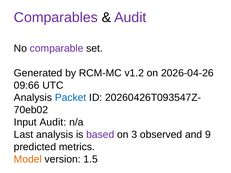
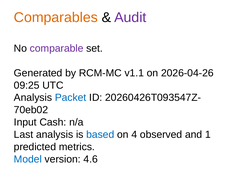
Comparables colour: purple -> orange
v1.2: v1.2 -> v1.1
09:66: 09:66 -> 09:25
Input Audit: Audit -> Cash
based colour: purple -> blue
3: 3 -> 4
9: 9 -> 1
Model colour: orange -> blue
1.5: 1.5 -> 4.6
